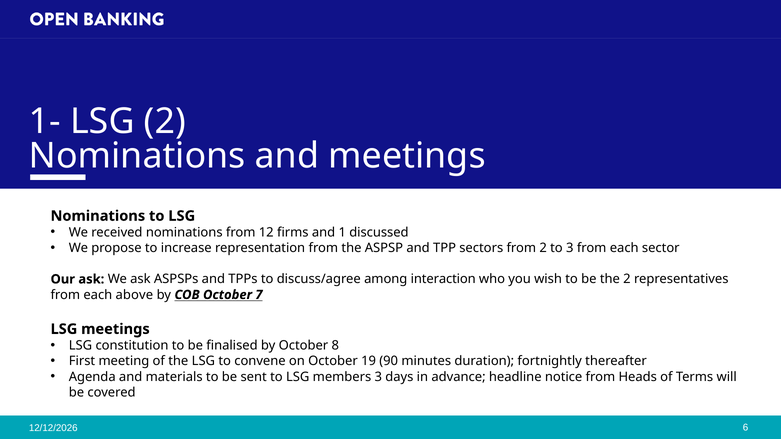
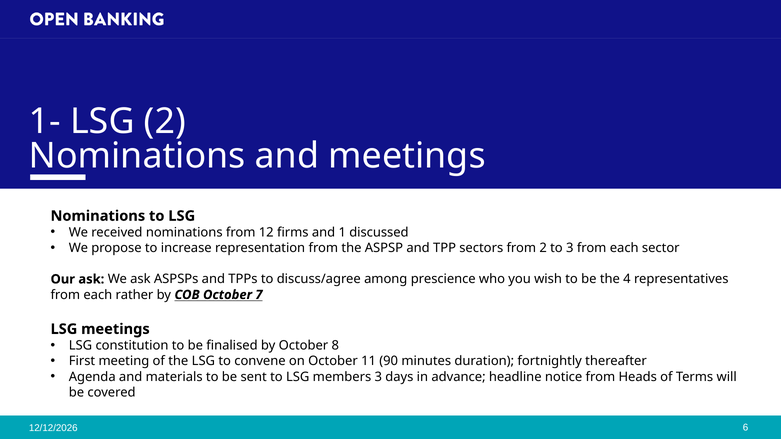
interaction: interaction -> prescience
the 2: 2 -> 4
above: above -> rather
19: 19 -> 11
